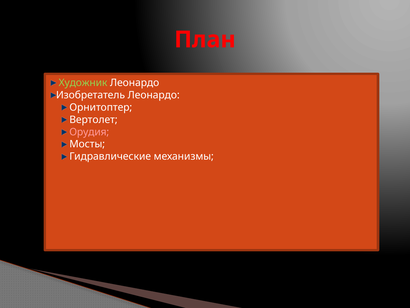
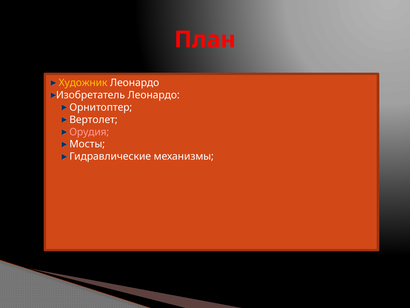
Художник colour: light green -> yellow
